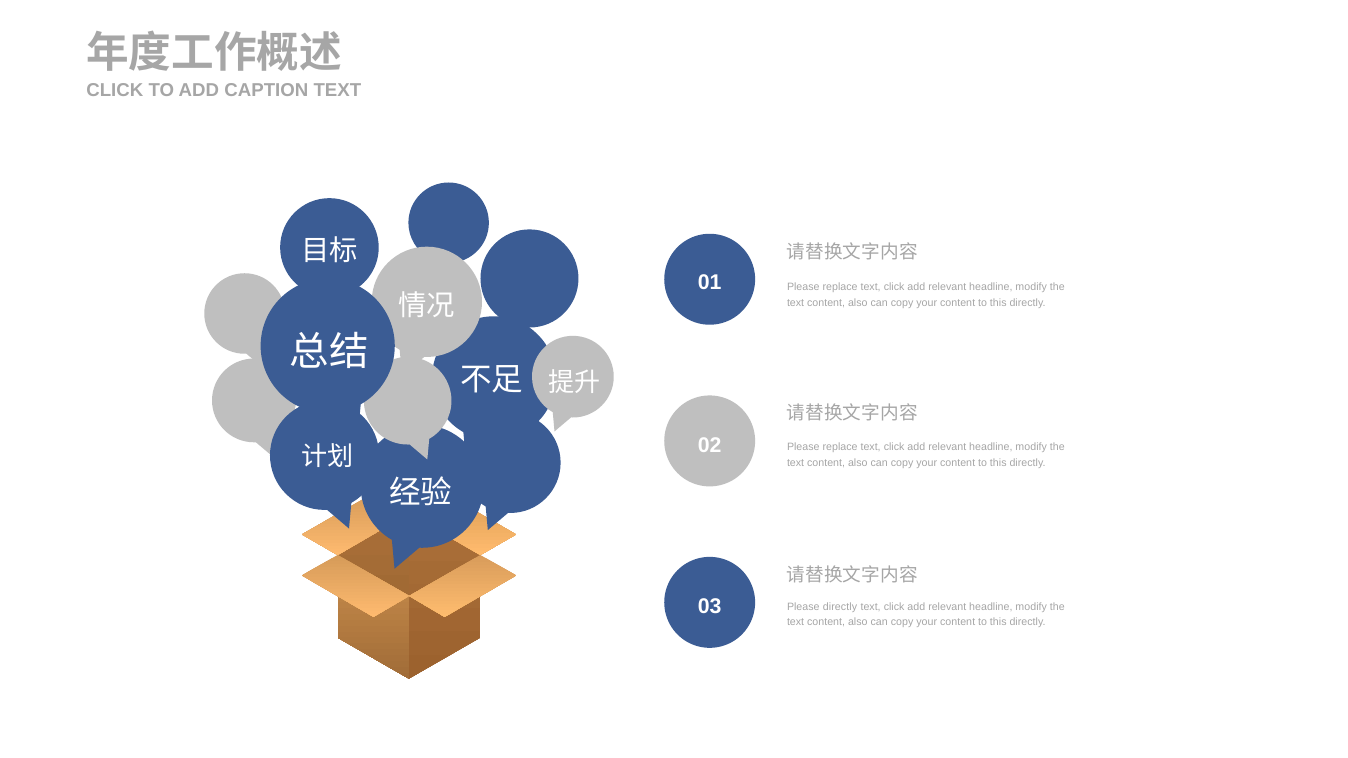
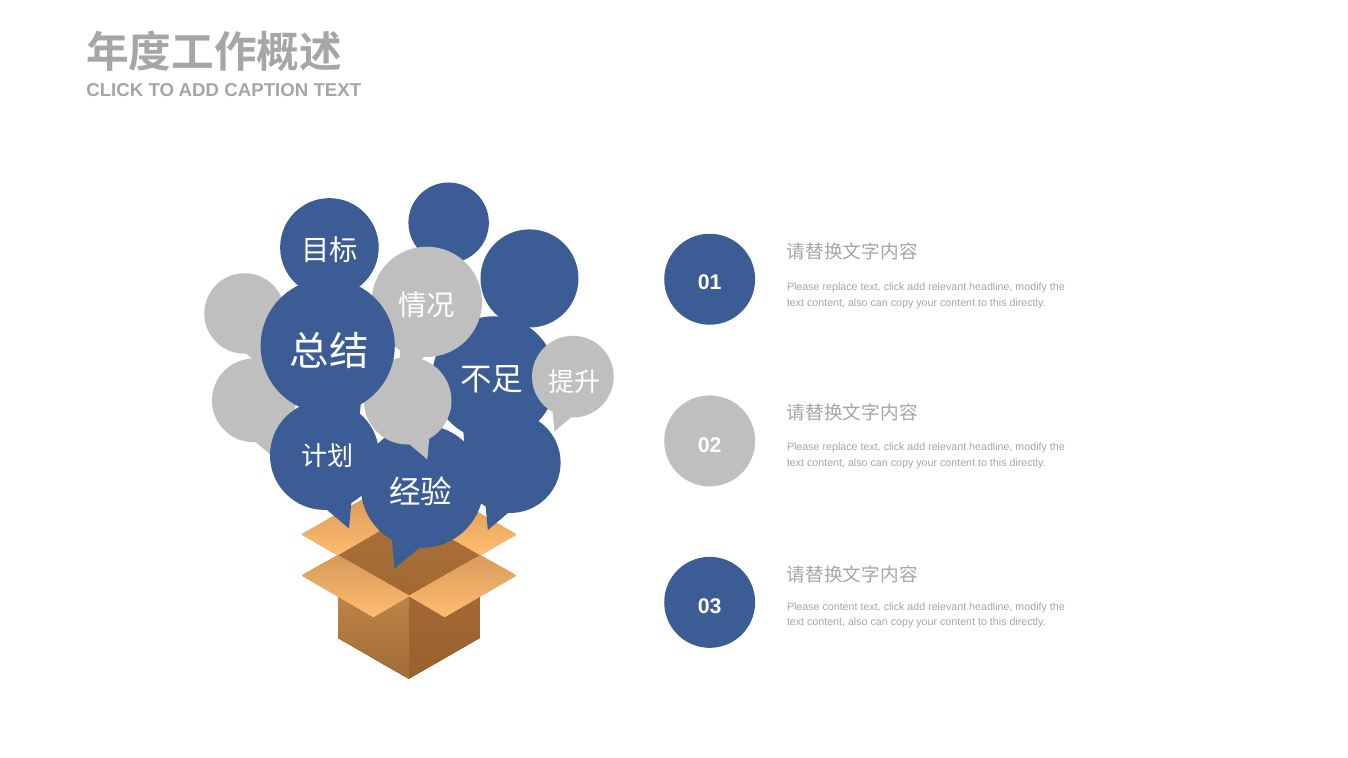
Please directly: directly -> content
